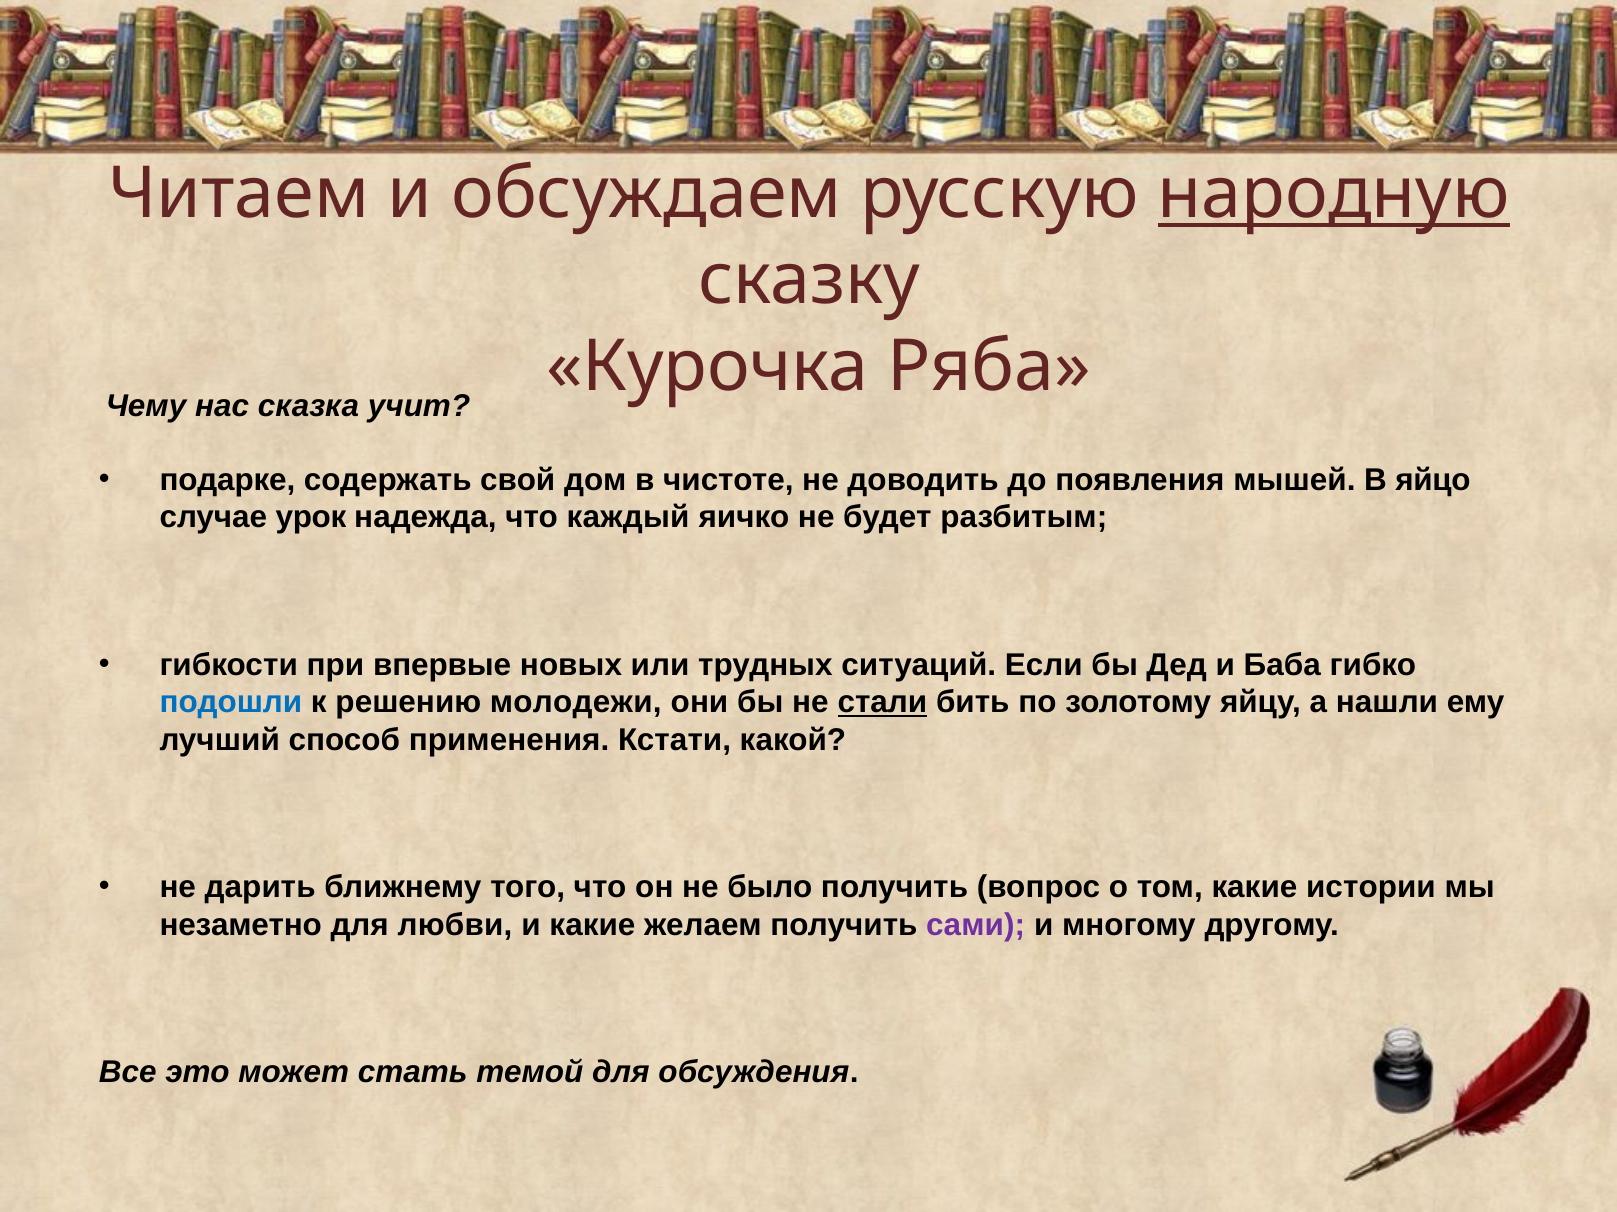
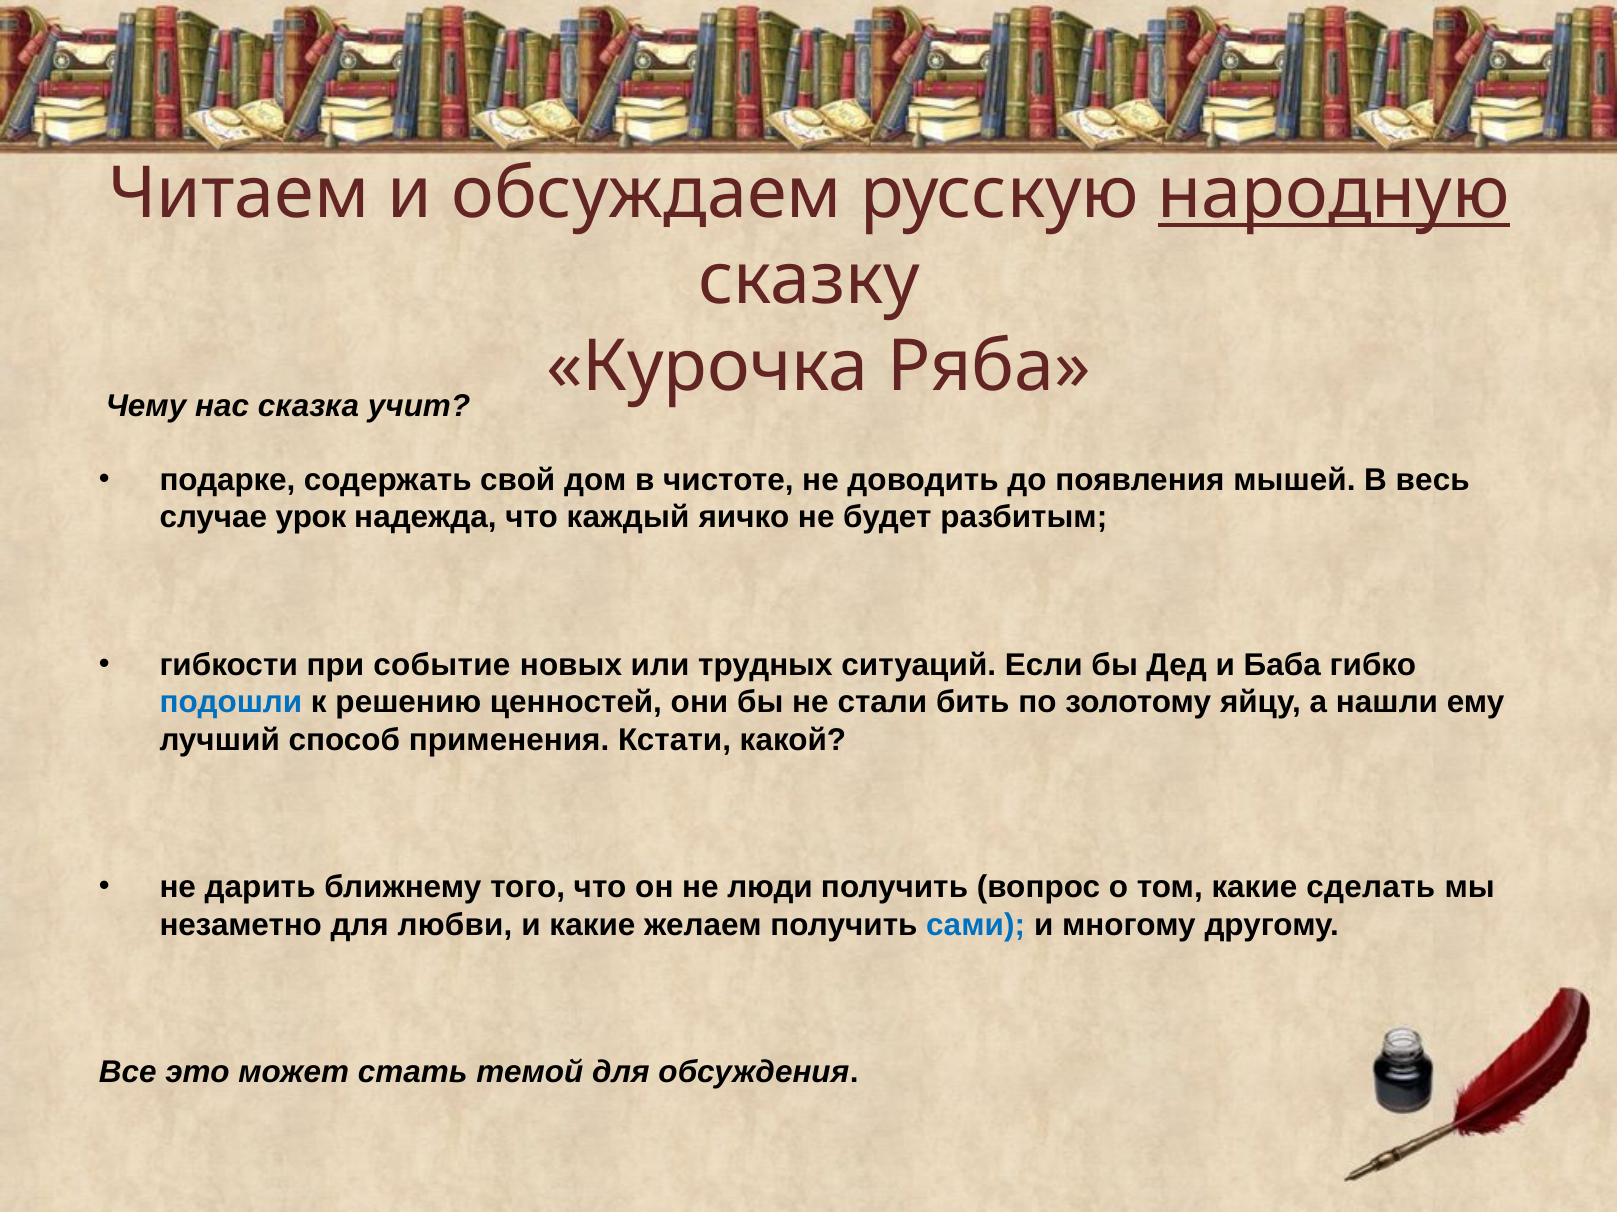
яйцо: яйцо -> весь
впервые: впервые -> событие
молодежи: молодежи -> ценностей
стали underline: present -> none
было: было -> люди
истории: истории -> сделать
сами colour: purple -> blue
